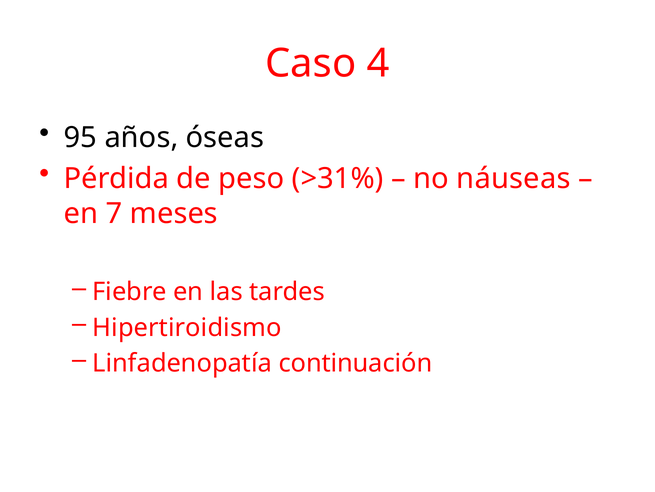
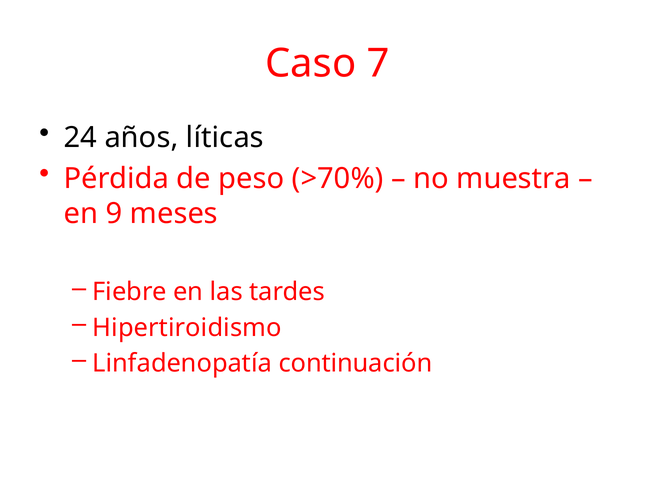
4: 4 -> 7
95: 95 -> 24
óseas: óseas -> líticas
>31%: >31% -> >70%
náuseas: náuseas -> muestra
7: 7 -> 9
